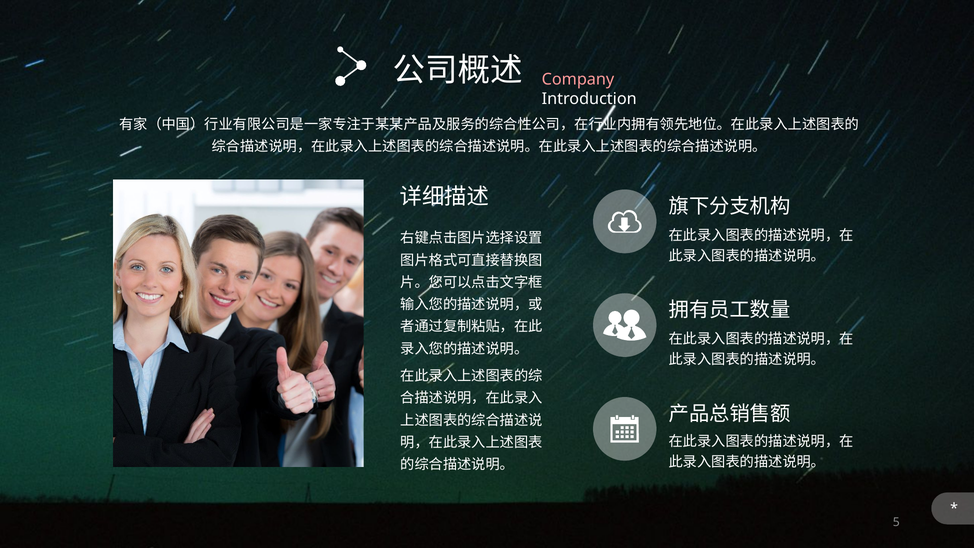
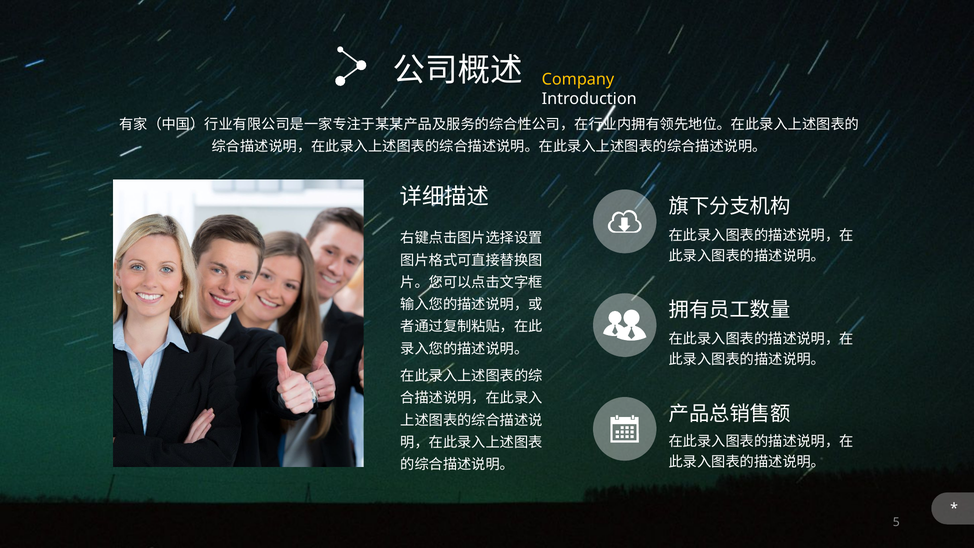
Company colour: pink -> yellow
